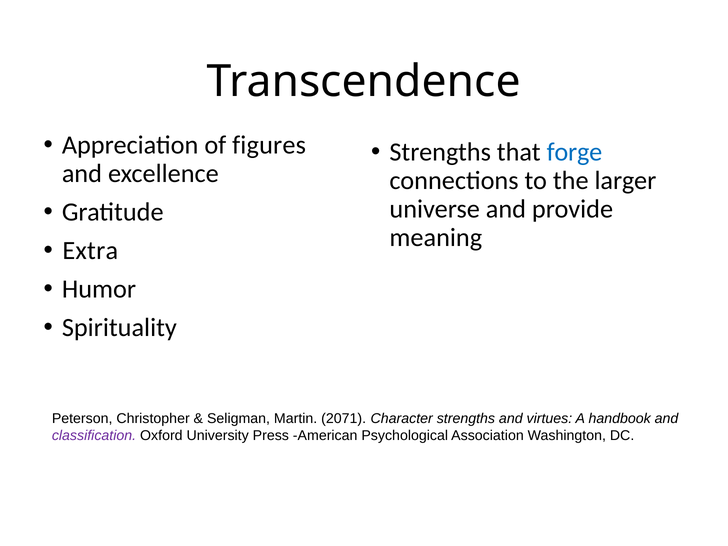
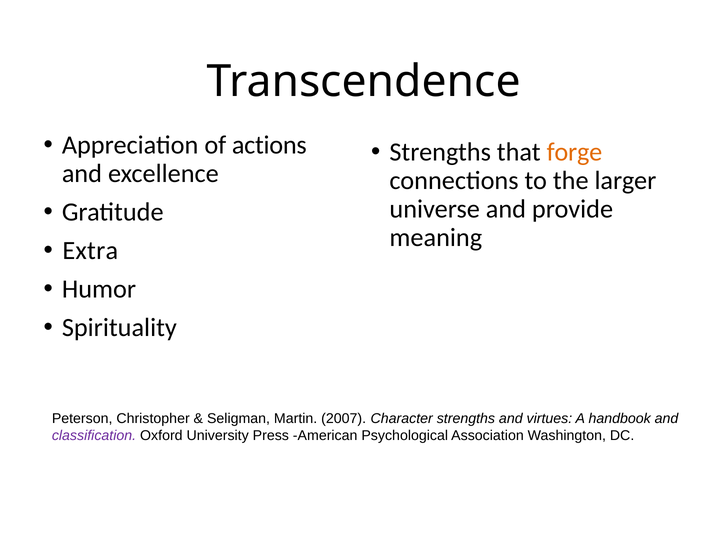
figures: figures -> actions
forge colour: blue -> orange
2071: 2071 -> 2007
